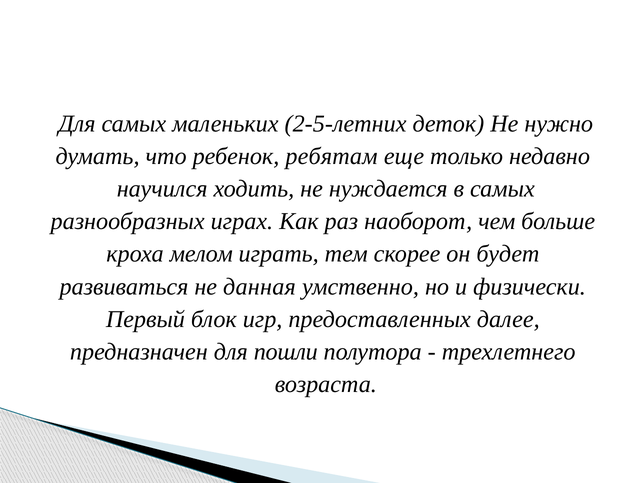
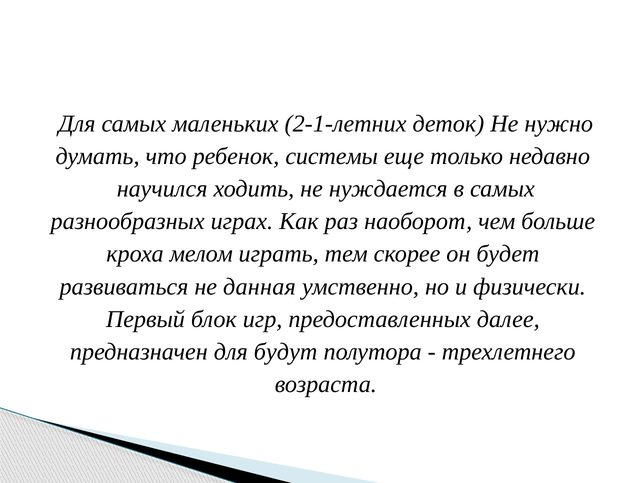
2-5-летних: 2-5-летних -> 2-1-летних
ребятам: ребятам -> системы
пошли: пошли -> будут
